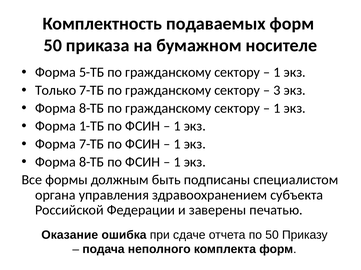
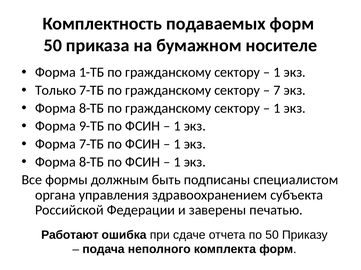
5-ТБ: 5-ТБ -> 1-ТБ
3: 3 -> 7
1-ТБ: 1-ТБ -> 9-ТБ
Оказание: Оказание -> Работают
